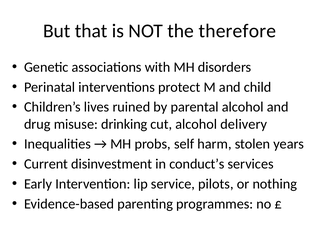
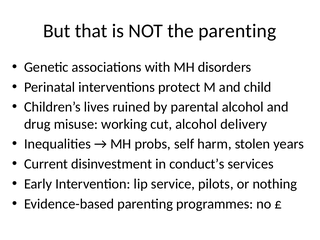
the therefore: therefore -> parenting
drinking: drinking -> working
